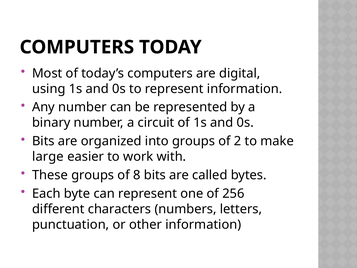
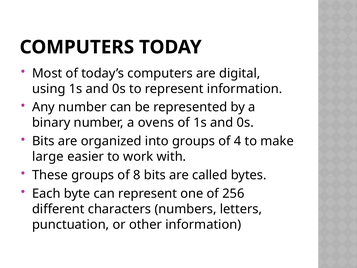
circuit: circuit -> ovens
2: 2 -> 4
